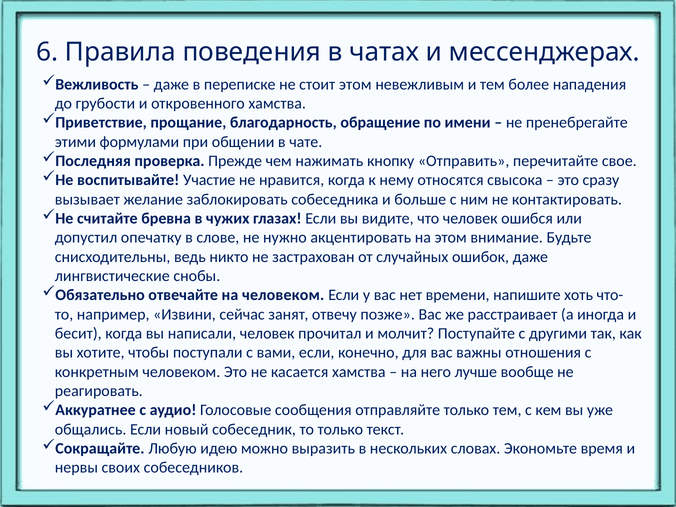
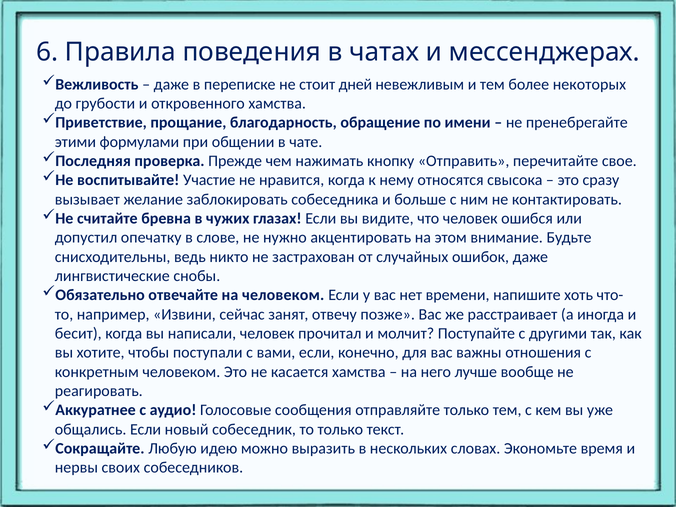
стоит этом: этом -> дней
нападения: нападения -> некоторых
